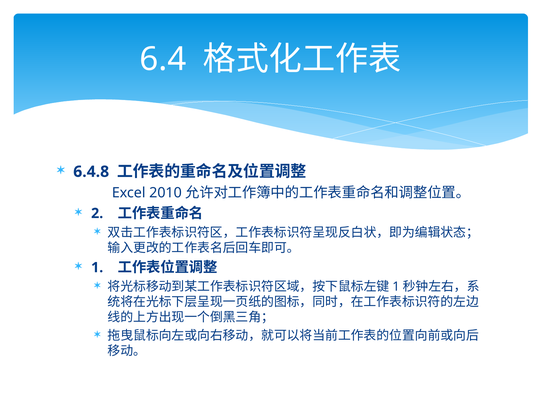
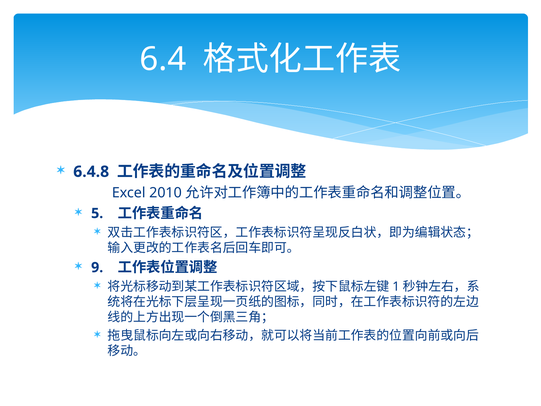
2: 2 -> 5
1: 1 -> 9
